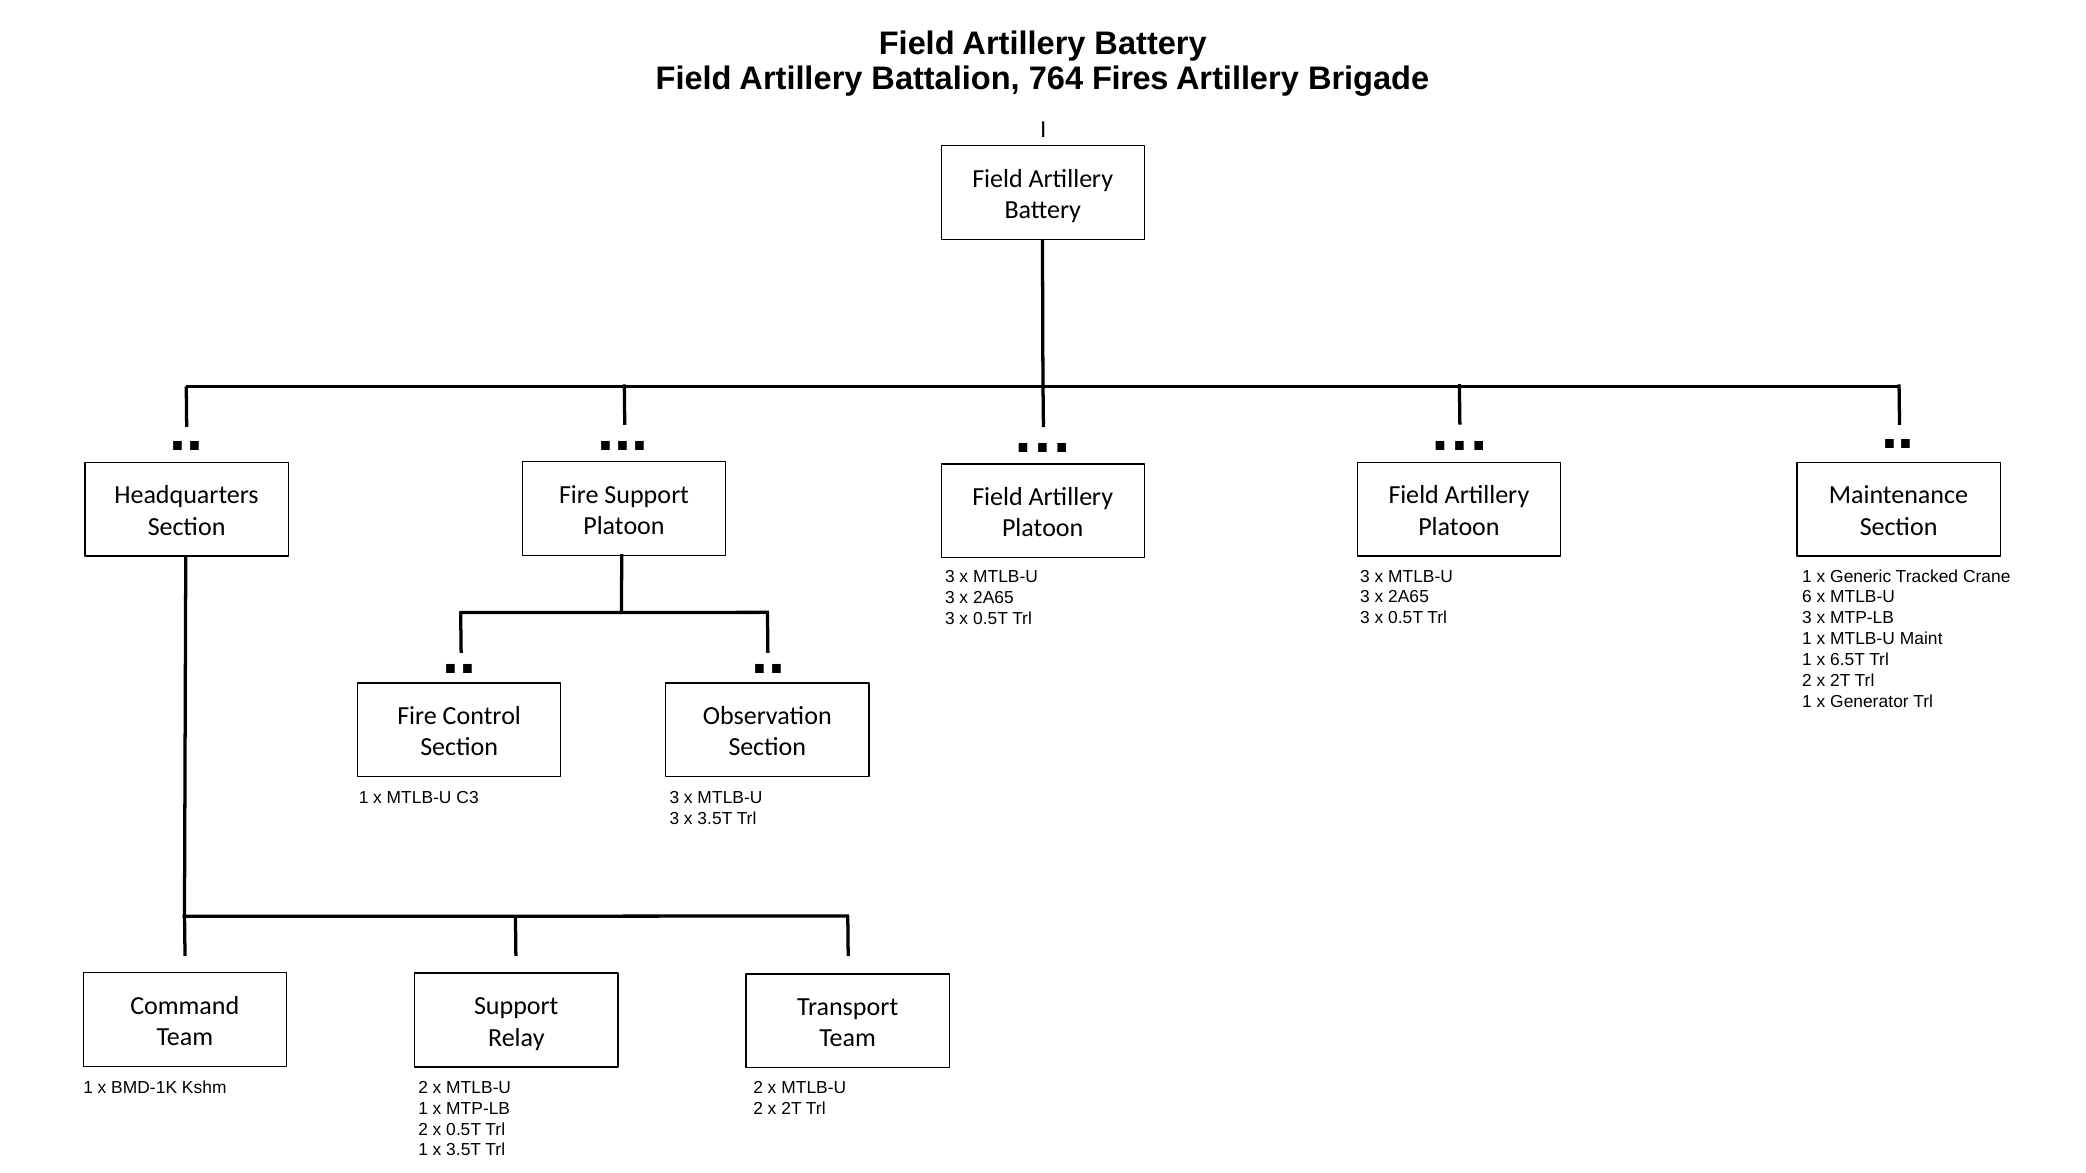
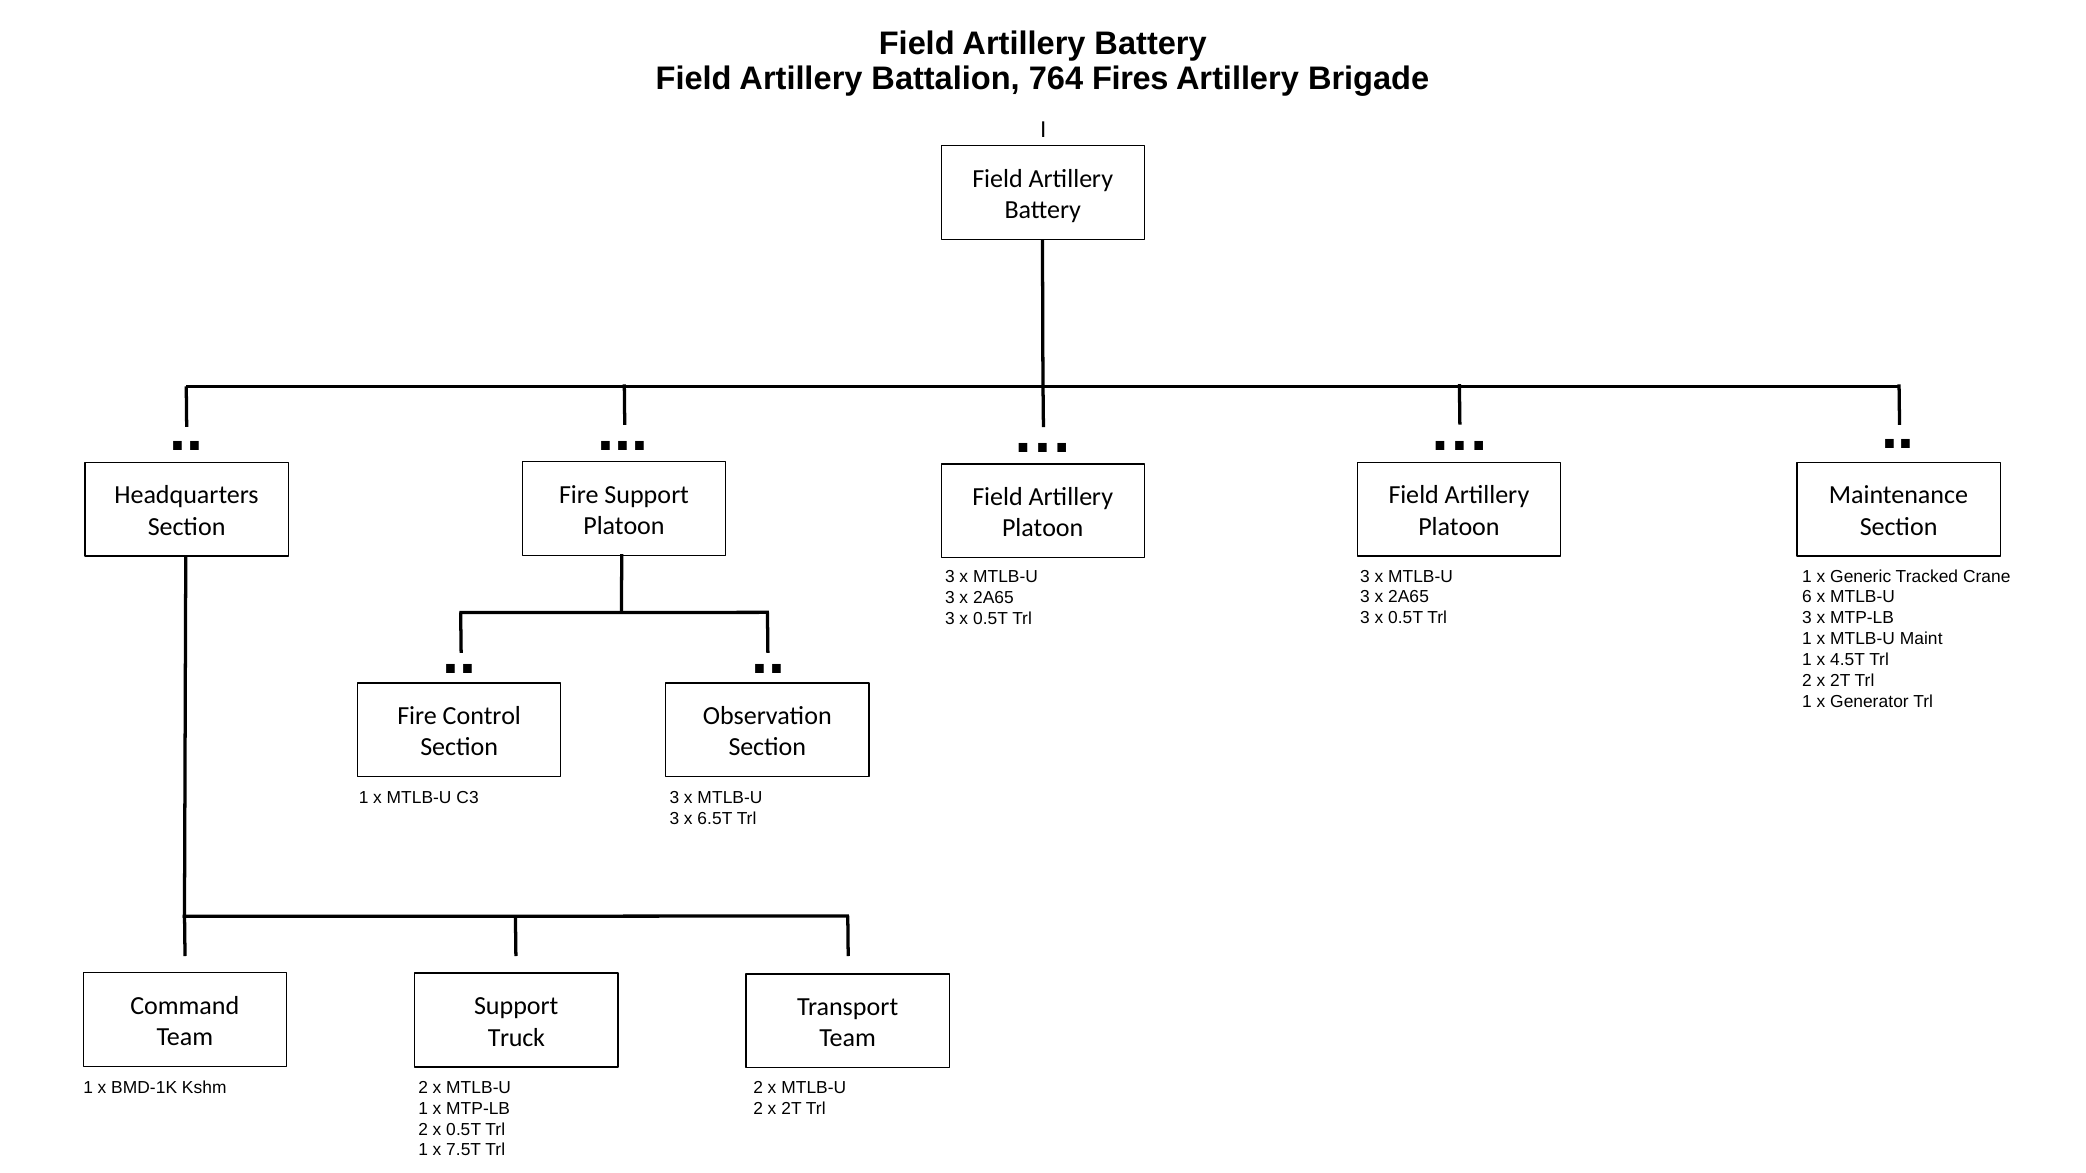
6.5T: 6.5T -> 4.5T
3 x 3.5T: 3.5T -> 6.5T
Relay: Relay -> Truck
1 x 3.5T: 3.5T -> 7.5T
